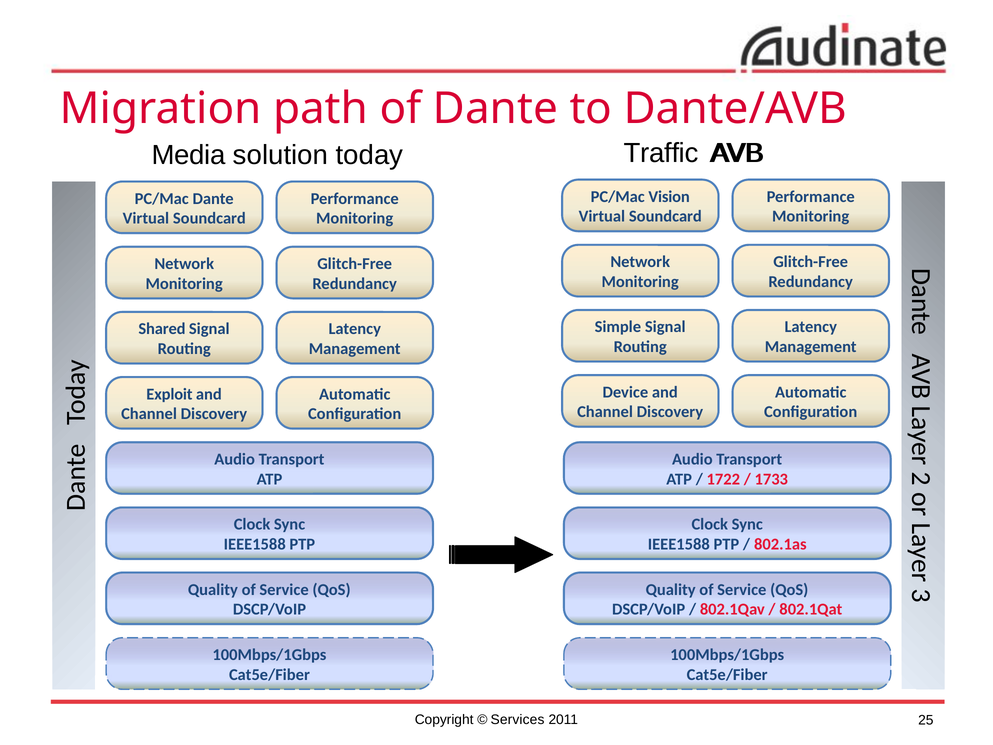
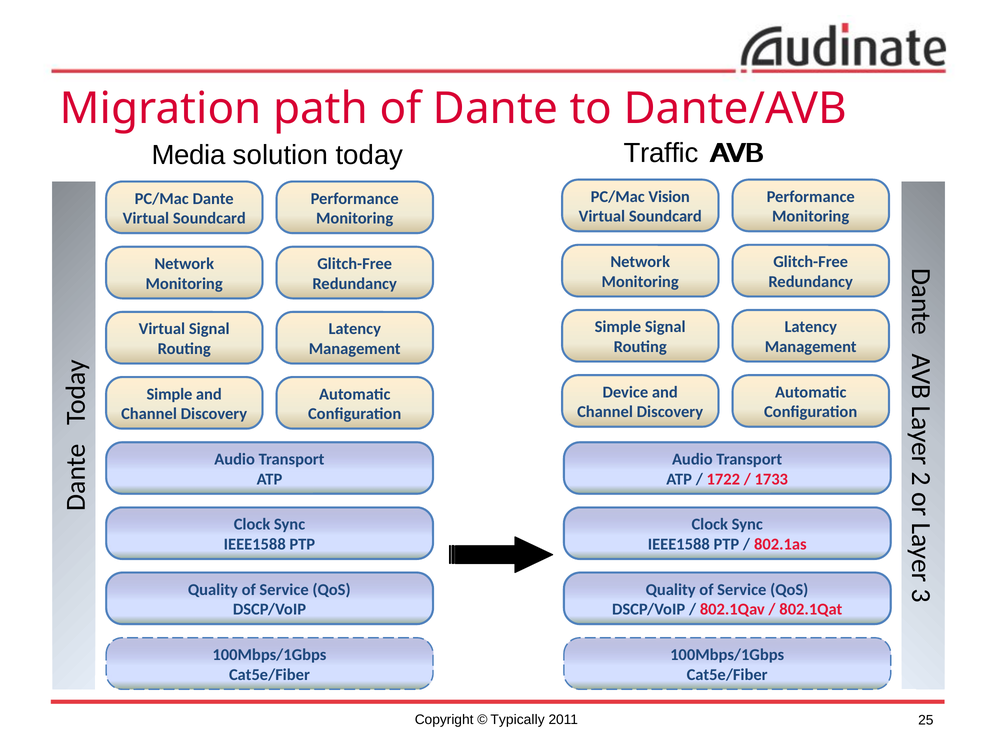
Shared at (162, 329): Shared -> Virtual
Exploit at (169, 394): Exploit -> Simple
Services: Services -> Typically
